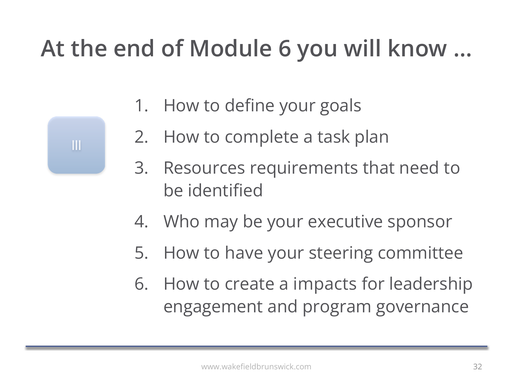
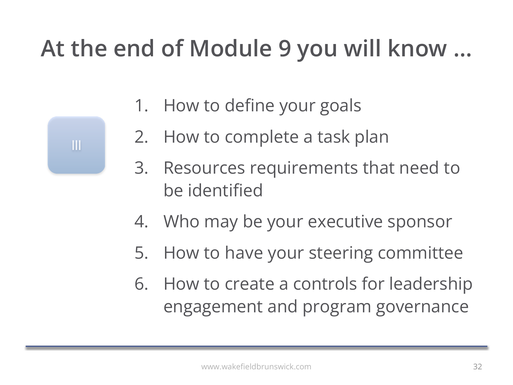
Module 6: 6 -> 9
impacts: impacts -> controls
